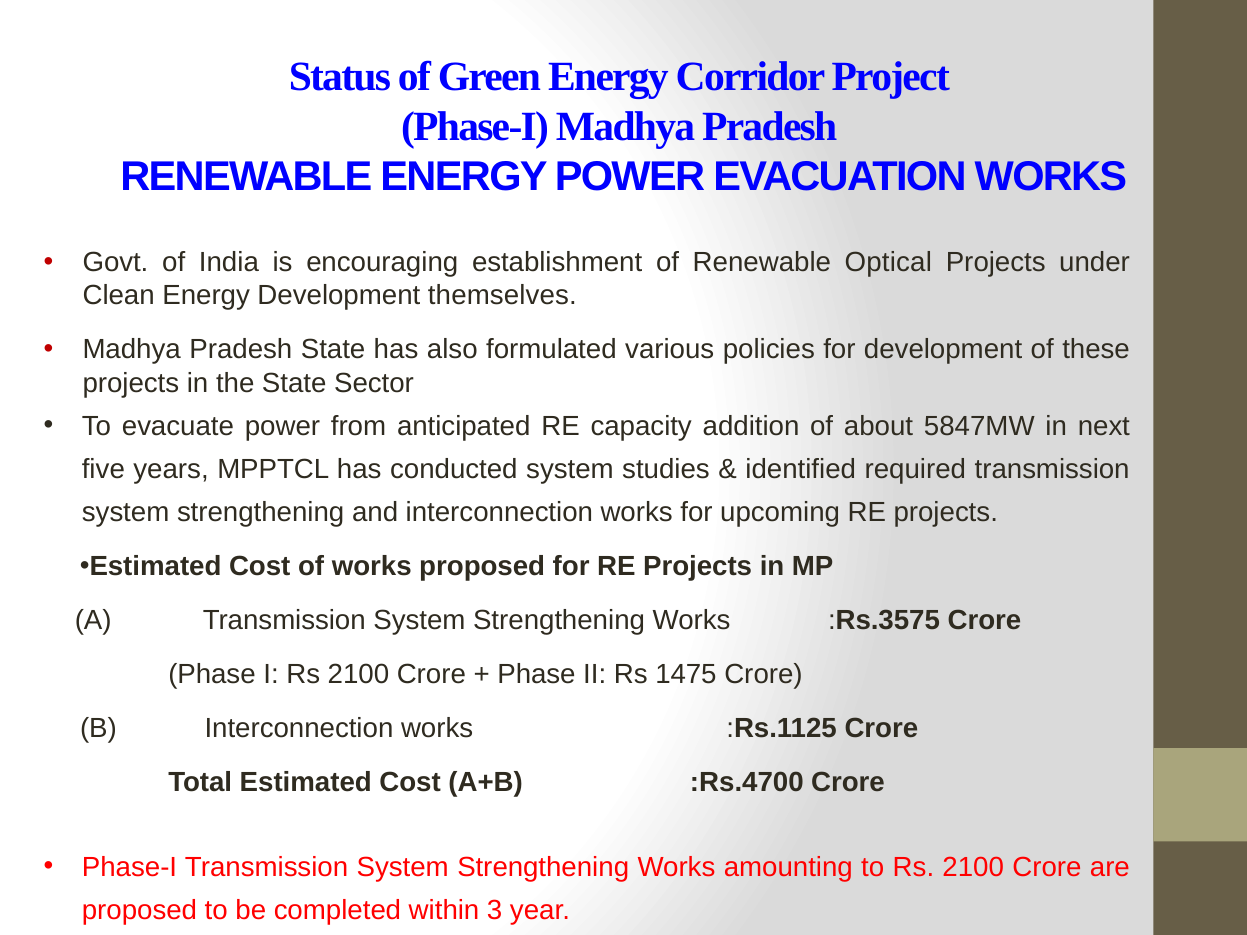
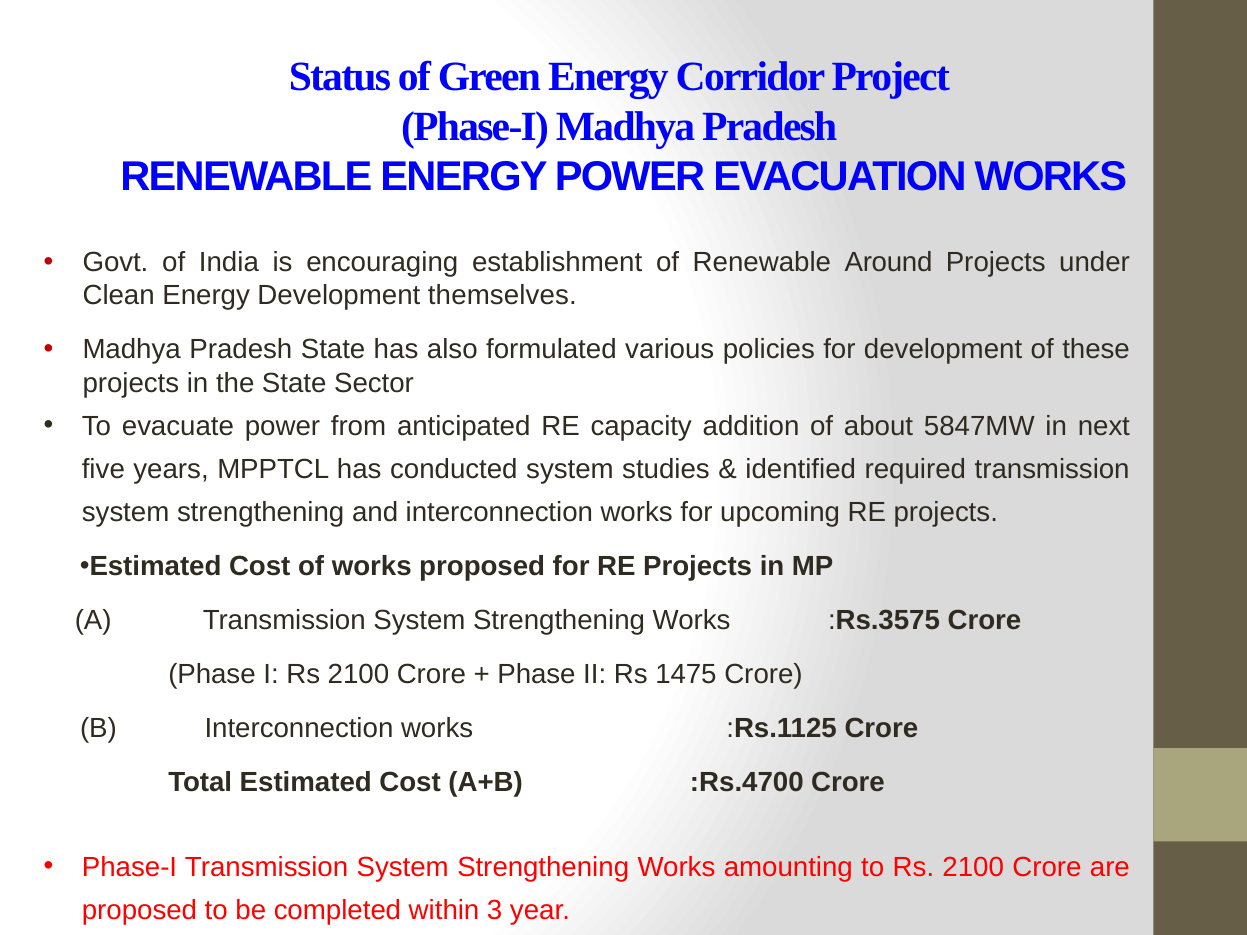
Optical: Optical -> Around
